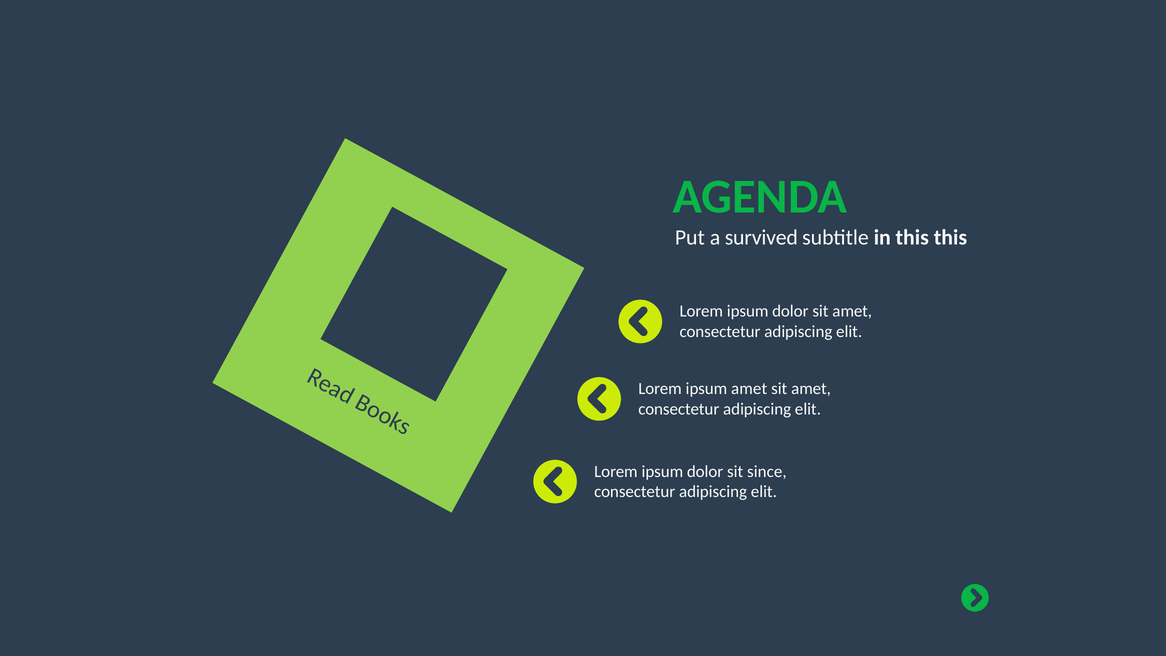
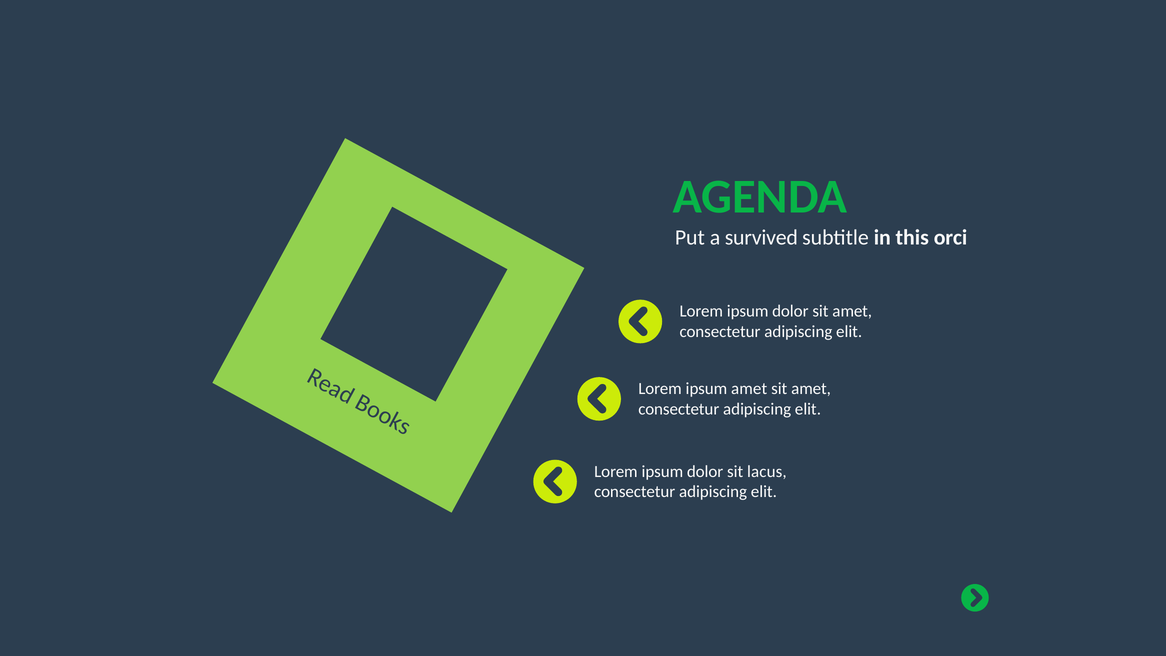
this this: this -> orci
since: since -> lacus
